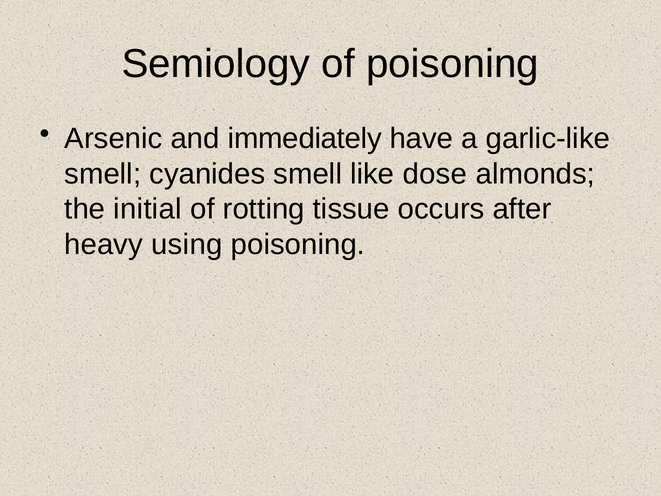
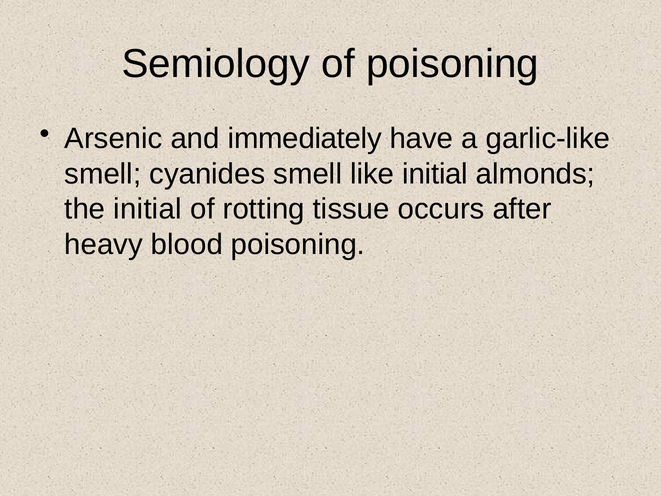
like dose: dose -> initial
using: using -> blood
